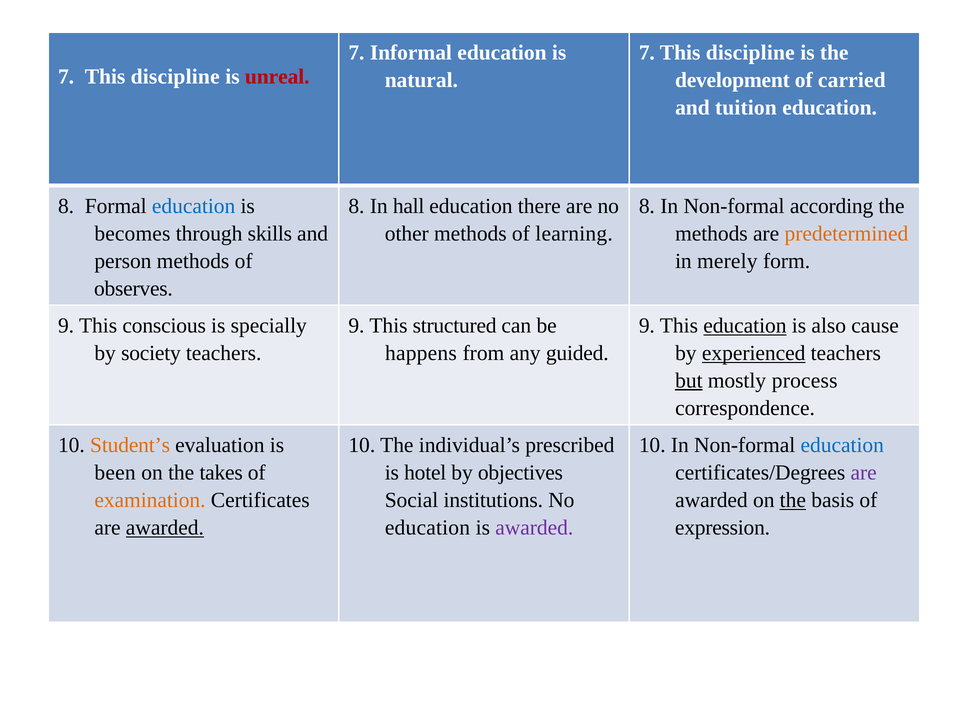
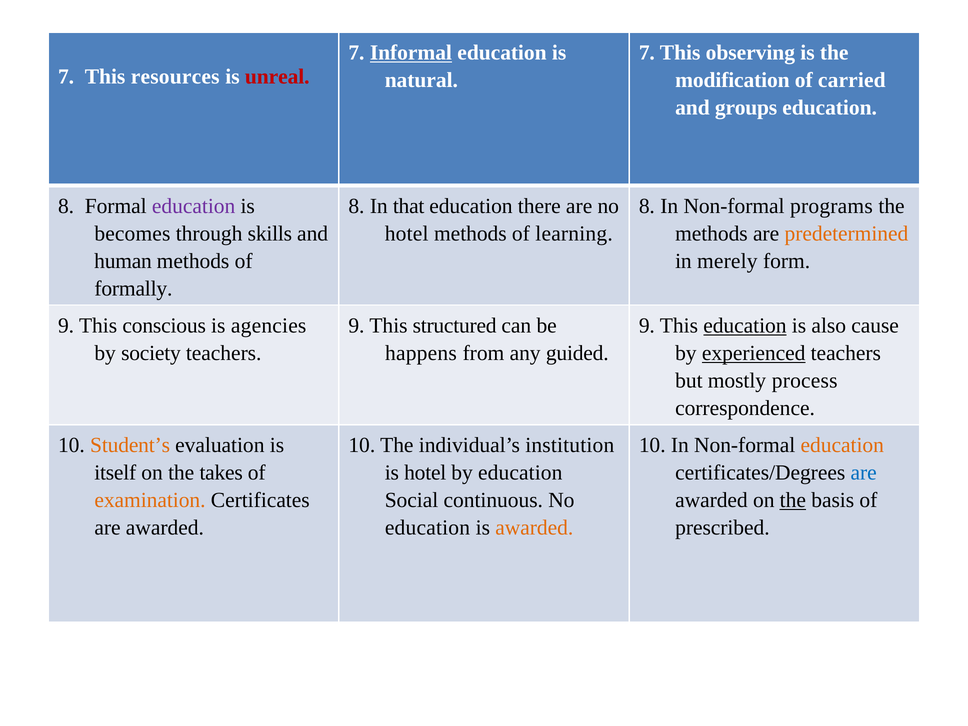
Informal underline: none -> present
discipline at (750, 53): discipline -> observing
discipline at (175, 77): discipline -> resources
development: development -> modification
tuition: tuition -> groups
education at (194, 206) colour: blue -> purple
hall: hall -> that
according: according -> programs
other at (407, 234): other -> hotel
person: person -> human
observes: observes -> formally
specially: specially -> agencies
but underline: present -> none
prescribed: prescribed -> institution
education at (842, 445) colour: blue -> orange
been: been -> itself
by objectives: objectives -> education
are at (864, 473) colour: purple -> blue
institutions: institutions -> continuous
awarded at (165, 528) underline: present -> none
awarded at (534, 528) colour: purple -> orange
expression: expression -> prescribed
